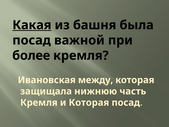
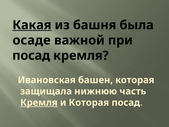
посад at (32, 40): посад -> осаде
более at (31, 55): более -> посад
между: между -> башен
Кремля at (39, 102) underline: none -> present
